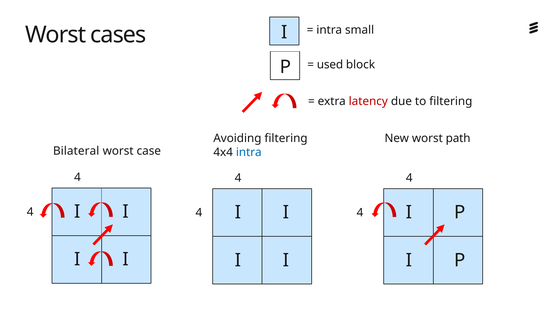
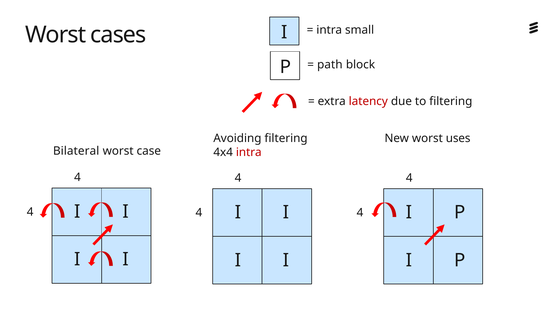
used: used -> path
path: path -> uses
intra at (249, 152) colour: blue -> red
